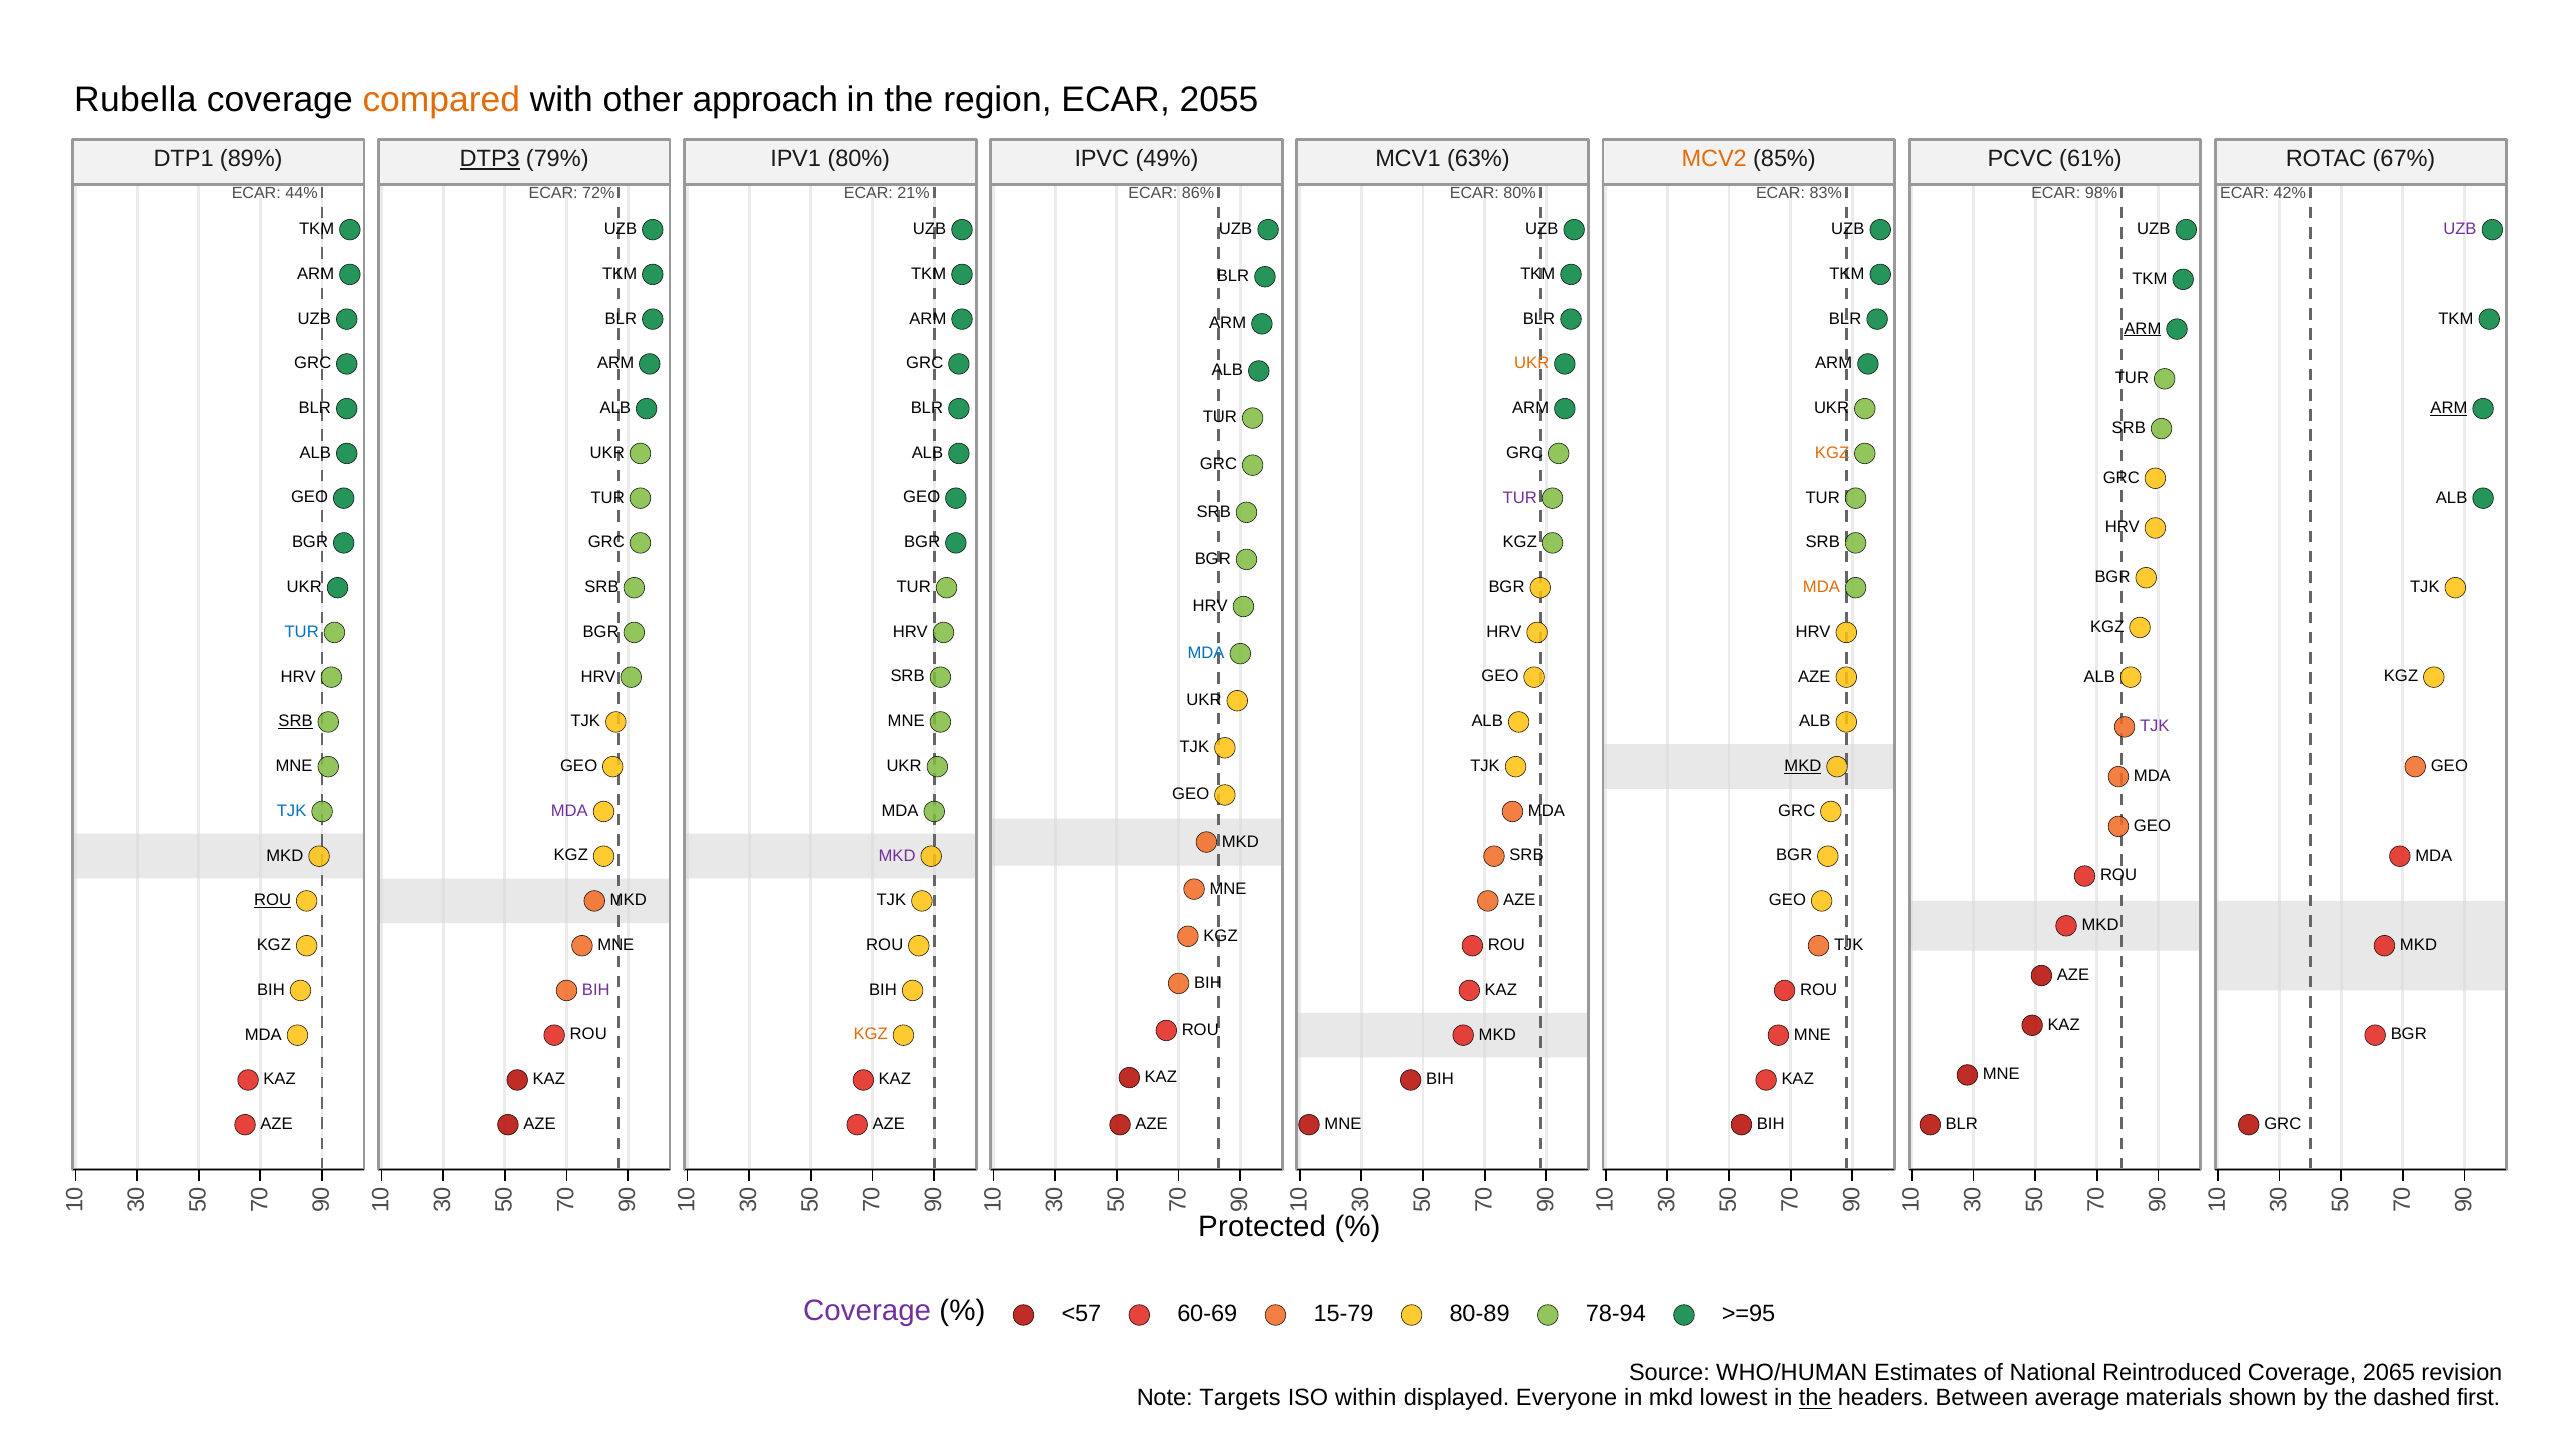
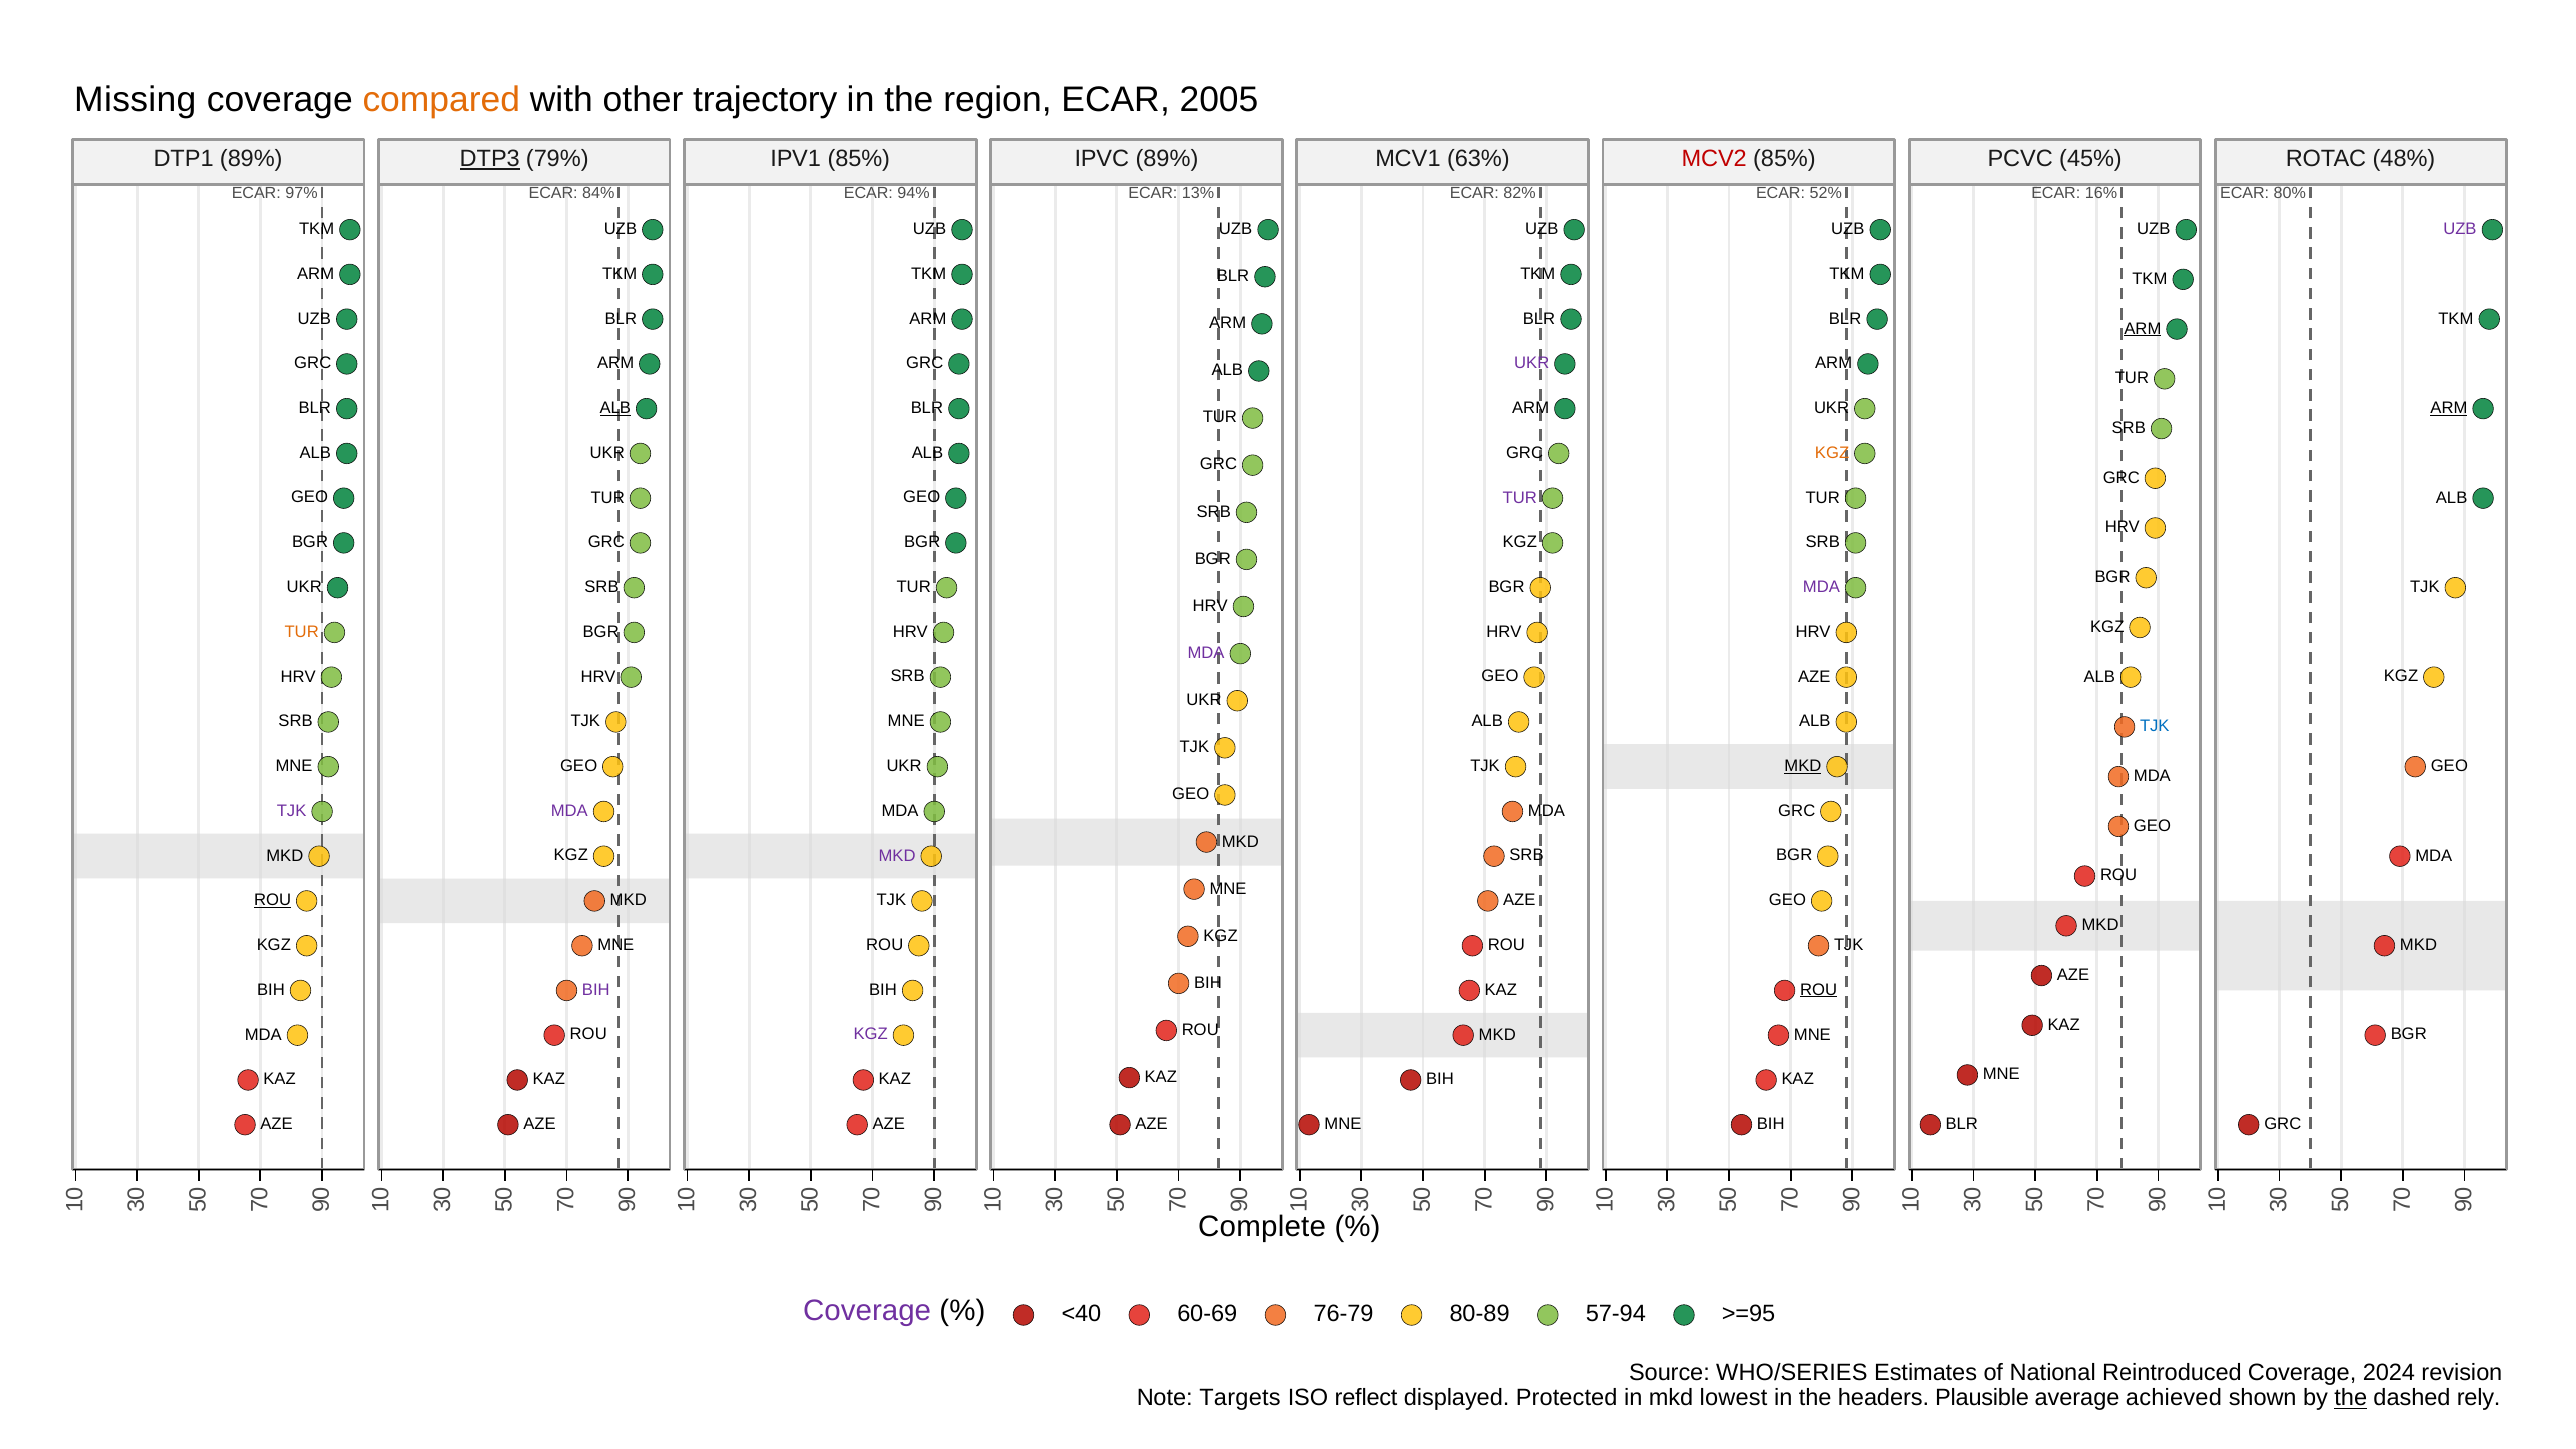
Rubella: Rubella -> Missing
approach: approach -> trajectory
2055: 2055 -> 2005
IPV1 80%: 80% -> 85%
IPVC 49%: 49% -> 89%
MCV2 colour: orange -> red
61%: 61% -> 45%
67%: 67% -> 48%
44%: 44% -> 97%
72%: 72% -> 84%
21%: 21% -> 94%
86%: 86% -> 13%
ECAR 80%: 80% -> 82%
83%: 83% -> 52%
98%: 98% -> 16%
42%: 42% -> 80%
UKR at (1532, 363) colour: orange -> purple
ALB at (615, 408) underline: none -> present
MDA at (1821, 587) colour: orange -> purple
TUR at (302, 632) colour: blue -> orange
MDA at (1206, 653) colour: blue -> purple
SRB at (296, 721) underline: present -> none
TJK at (2155, 726) colour: purple -> blue
TJK at (292, 811) colour: blue -> purple
ROU at (1819, 990) underline: none -> present
KGZ at (871, 1034) colour: orange -> purple
Protected: Protected -> Complete
<57: <57 -> <40
15-79: 15-79 -> 76-79
78-94: 78-94 -> 57-94
WHO/HUMAN: WHO/HUMAN -> WHO/SERIES
2065: 2065 -> 2024
within: within -> reflect
Everyone: Everyone -> Protected
the at (1815, 1398) underline: present -> none
Between: Between -> Plausible
materials: materials -> achieved
the at (2351, 1398) underline: none -> present
first: first -> rely
